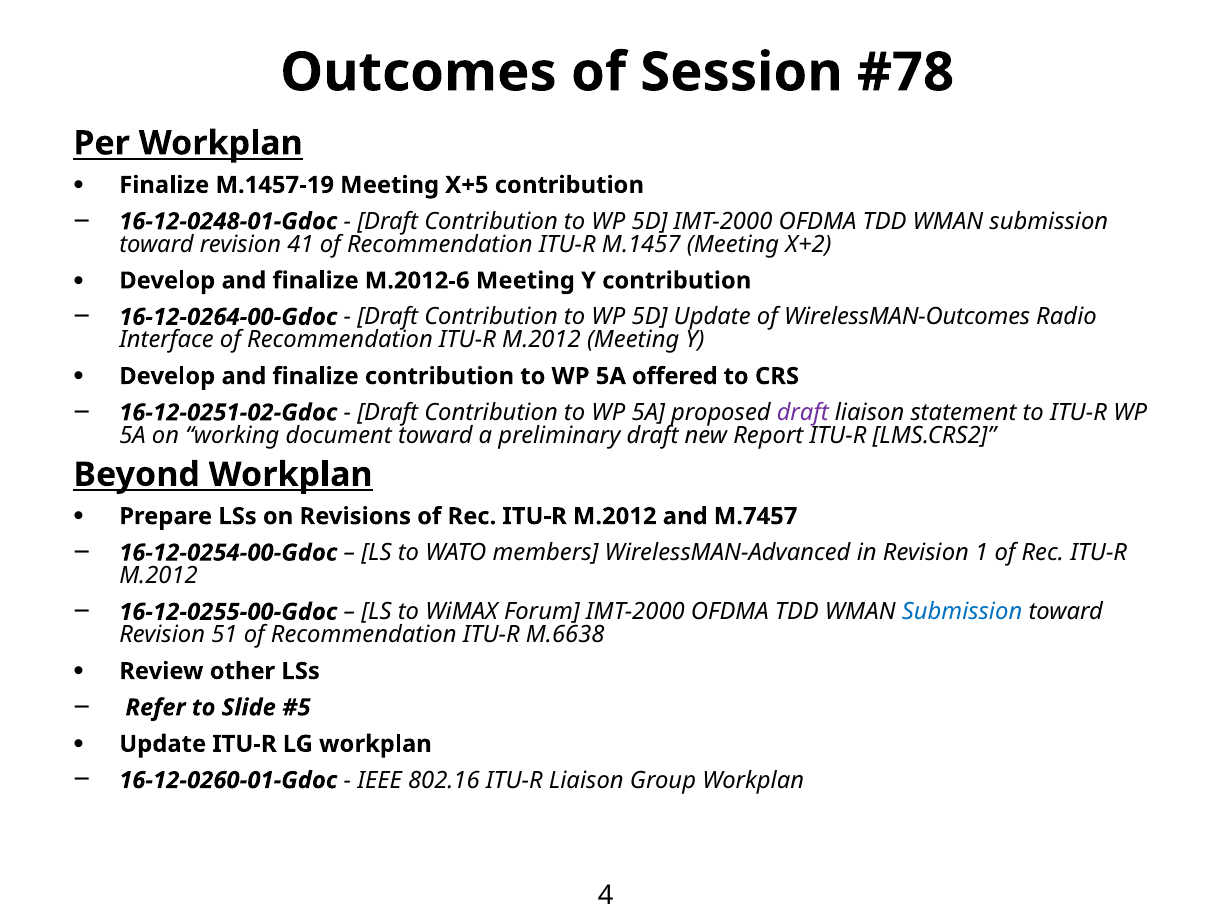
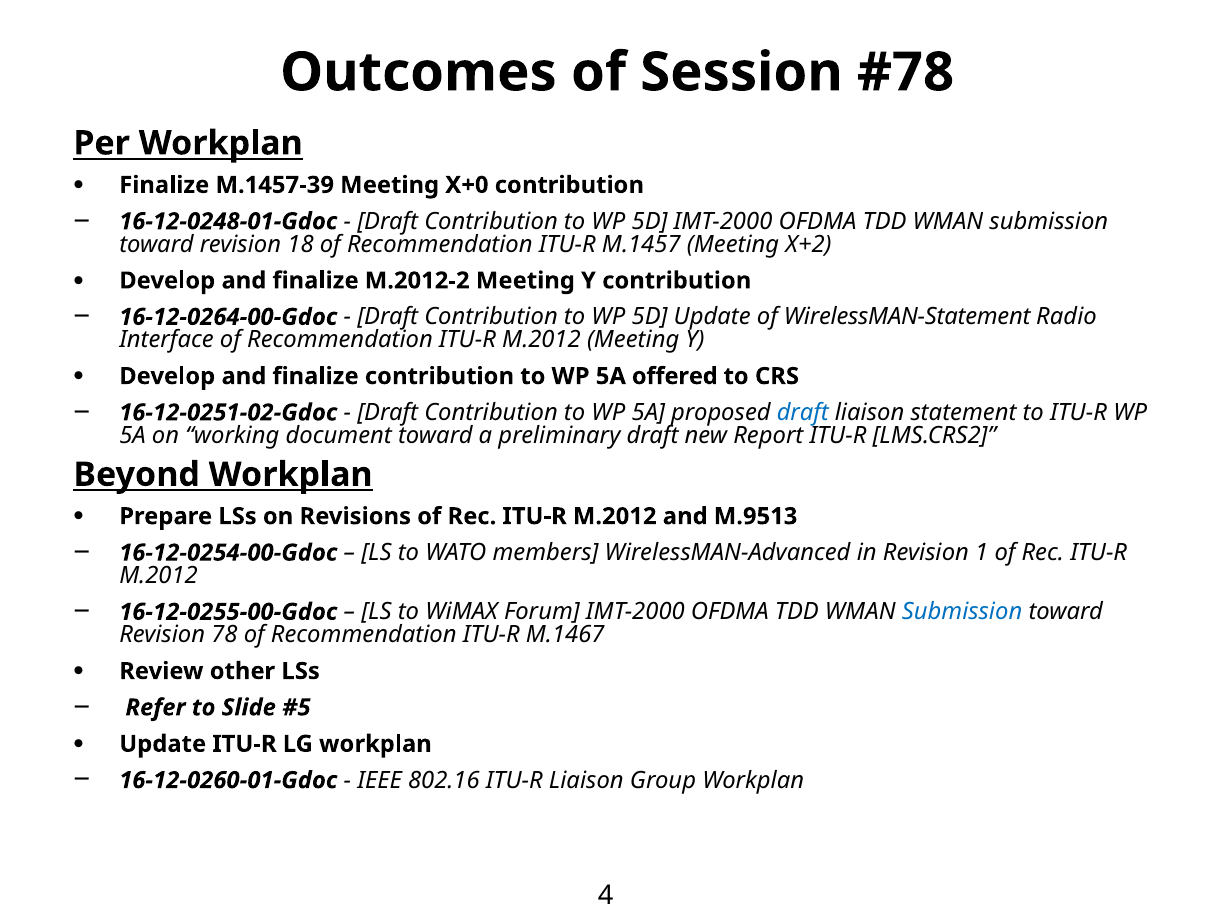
M.1457-19: M.1457-19 -> M.1457-39
X+5: X+5 -> X+0
41: 41 -> 18
M.2012-6: M.2012-6 -> M.2012-2
WirelessMAN-Outcomes: WirelessMAN-Outcomes -> WirelessMAN-Statement
draft at (803, 413) colour: purple -> blue
M.7457: M.7457 -> M.9513
51: 51 -> 78
M.6638: M.6638 -> M.1467
